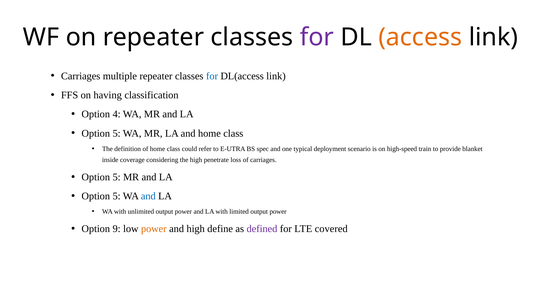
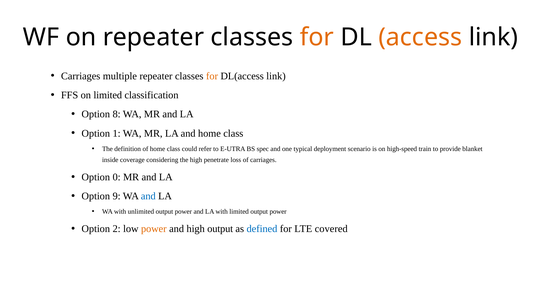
for at (317, 37) colour: purple -> orange
for at (212, 76) colour: blue -> orange
on having: having -> limited
4: 4 -> 8
5 at (117, 134): 5 -> 1
5 at (117, 178): 5 -> 0
5 at (117, 197): 5 -> 9
9: 9 -> 2
high define: define -> output
defined colour: purple -> blue
